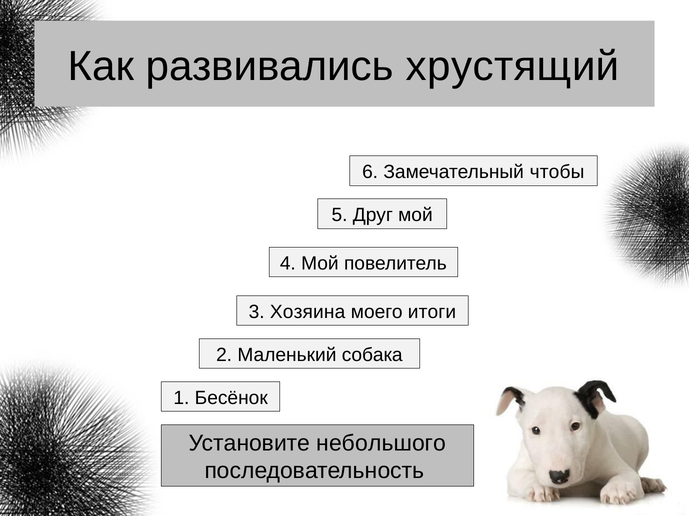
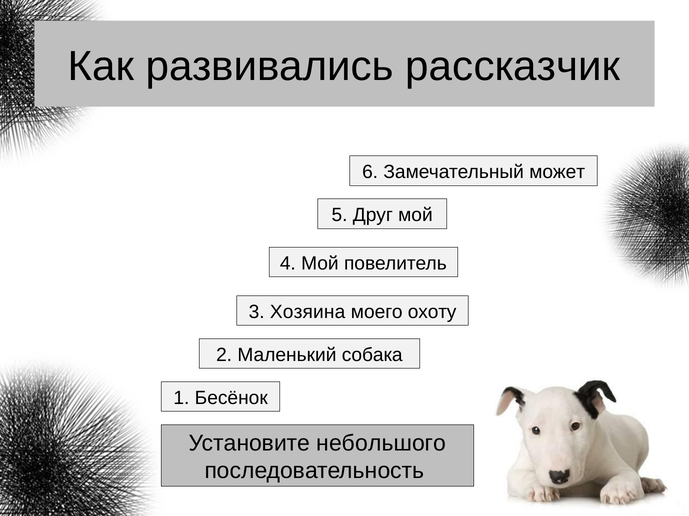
хрустящий: хрустящий -> рассказчик
чтобы: чтобы -> может
итоги: итоги -> охоту
